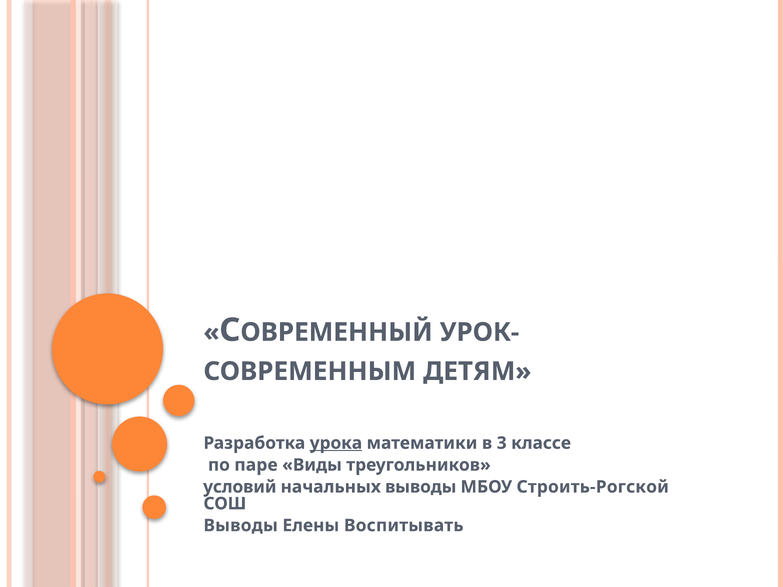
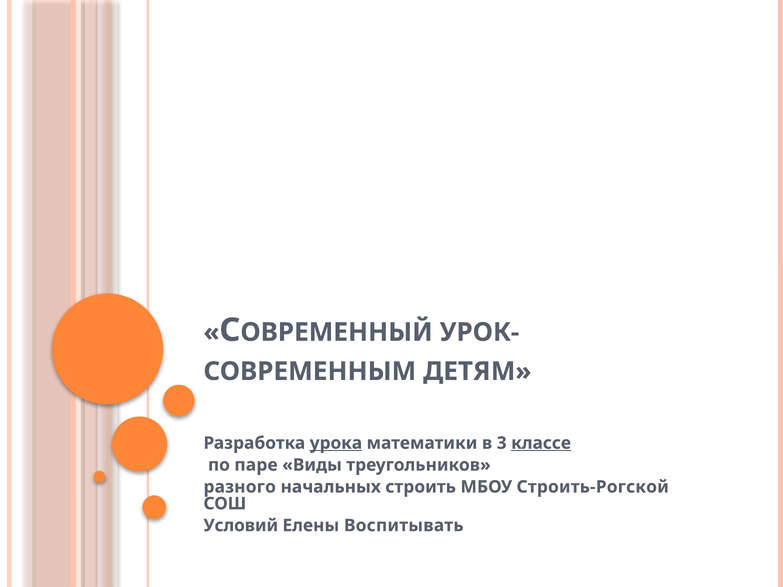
классе underline: none -> present
условий: условий -> разного
начальных выводы: выводы -> строить
Выводы at (241, 526): Выводы -> Условий
